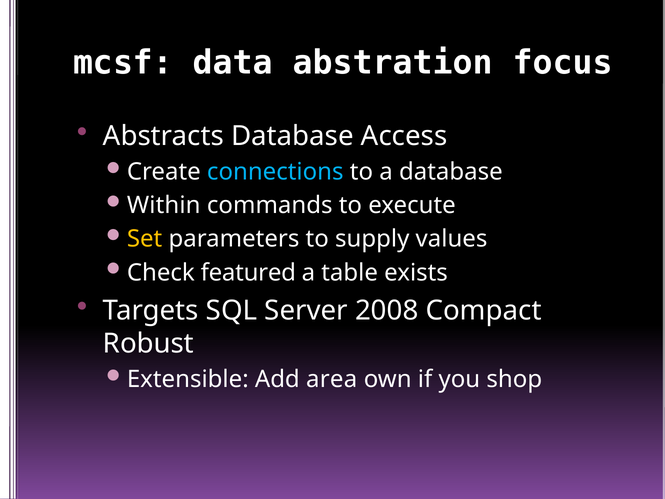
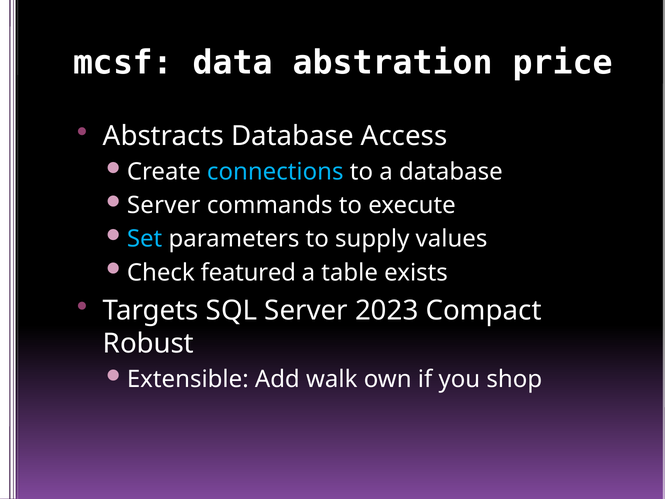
focus: focus -> price
Within at (164, 205): Within -> Server
Set colour: yellow -> light blue
2008: 2008 -> 2023
area: area -> walk
